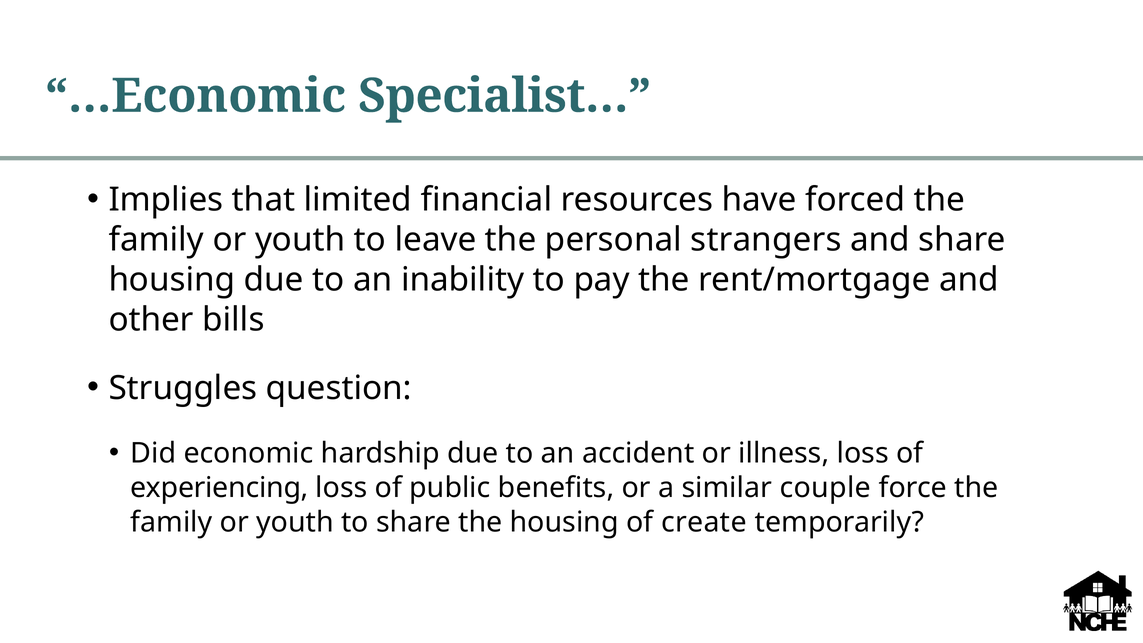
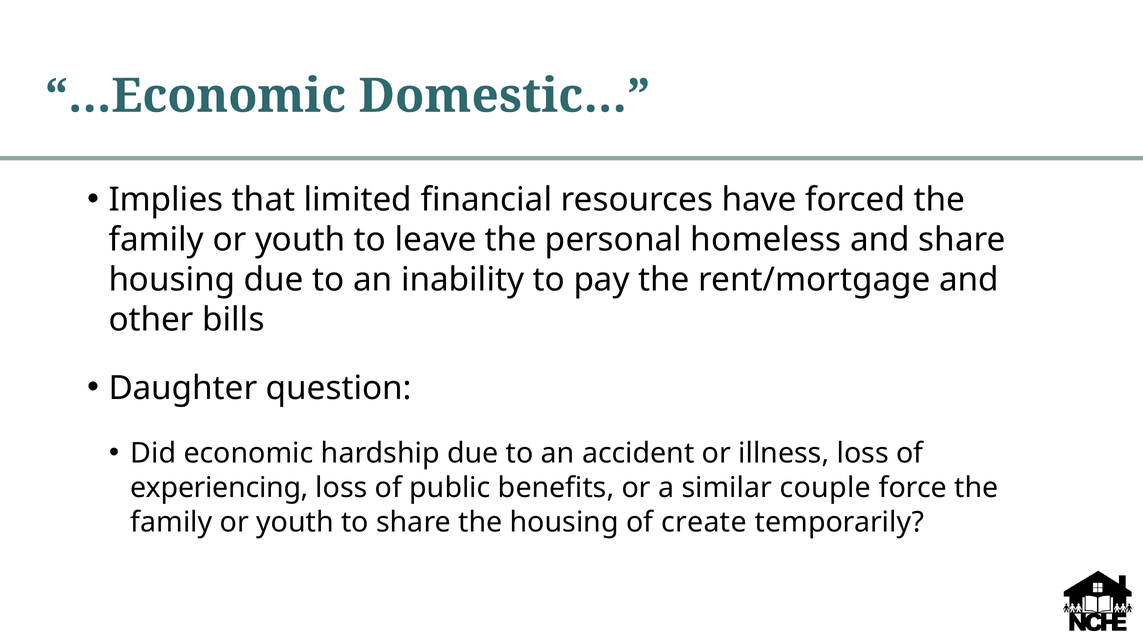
Specialist…: Specialist… -> Domestic…
strangers: strangers -> homeless
Struggles: Struggles -> Daughter
